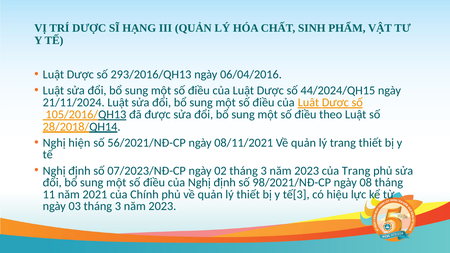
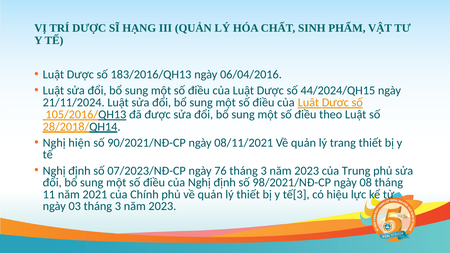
293/2016/QH13: 293/2016/QH13 -> 183/2016/QH13
56/2021/NĐ-CP: 56/2021/NĐ-CP -> 90/2021/NĐ-CP
02: 02 -> 76
của Trang: Trang -> Trung
